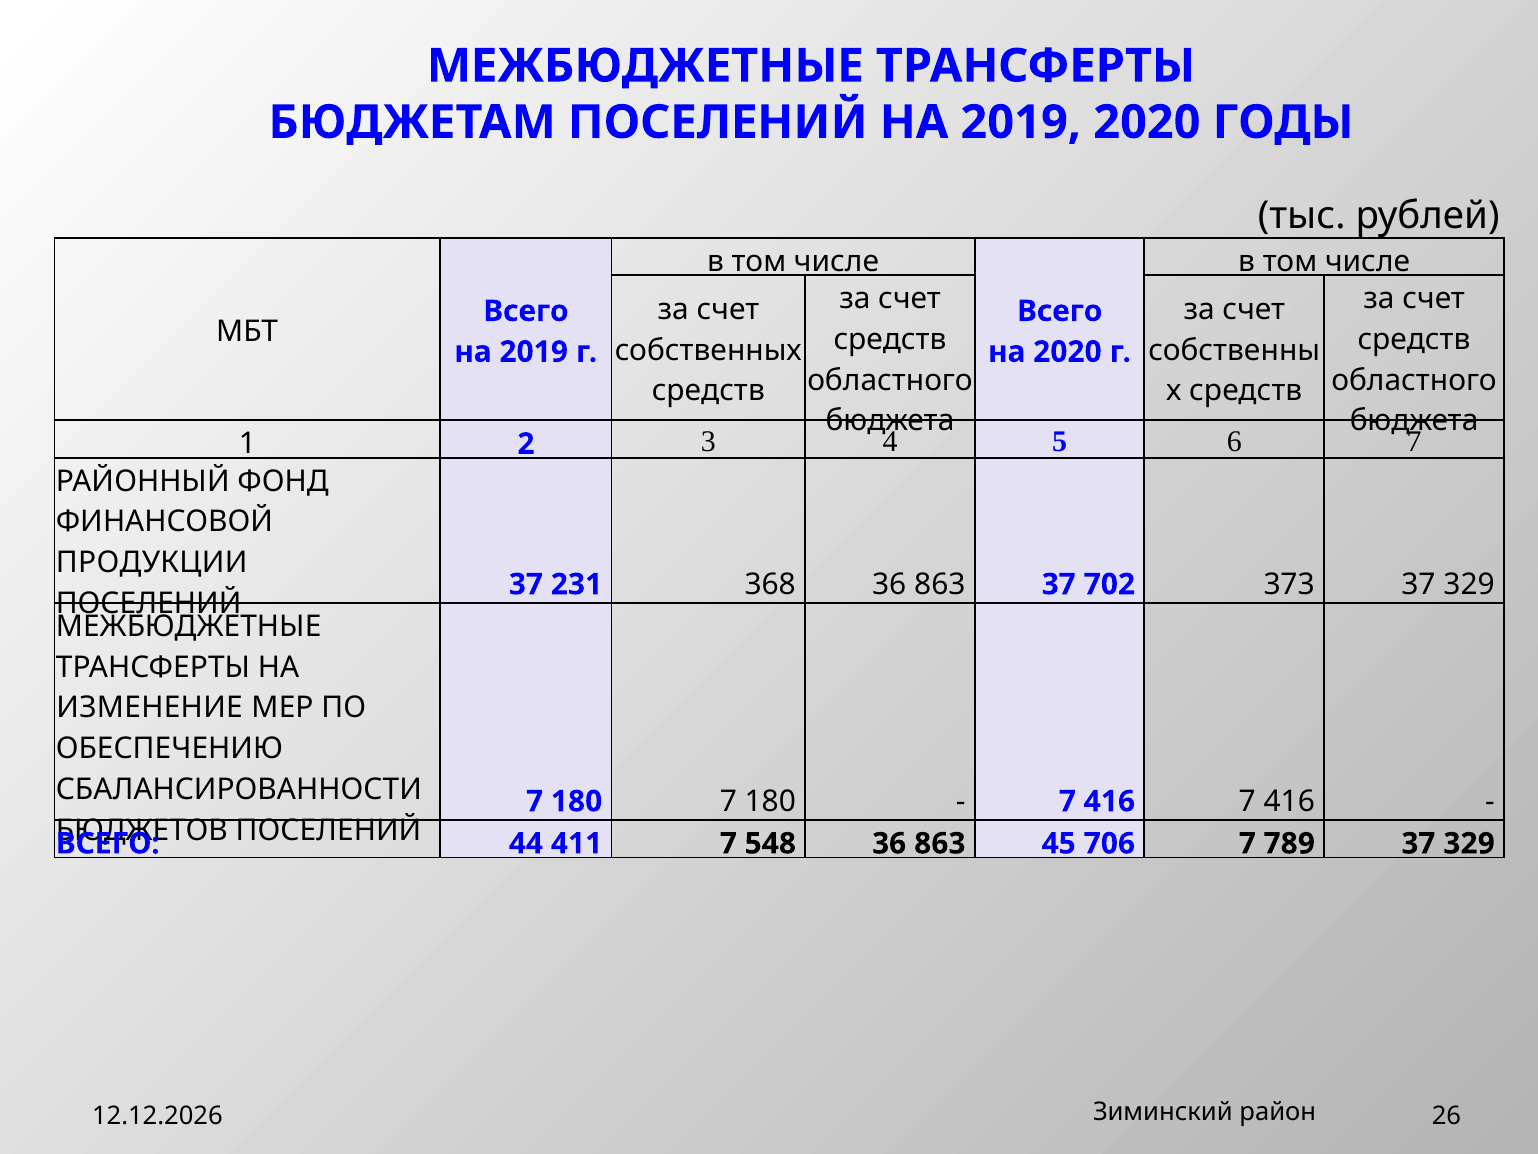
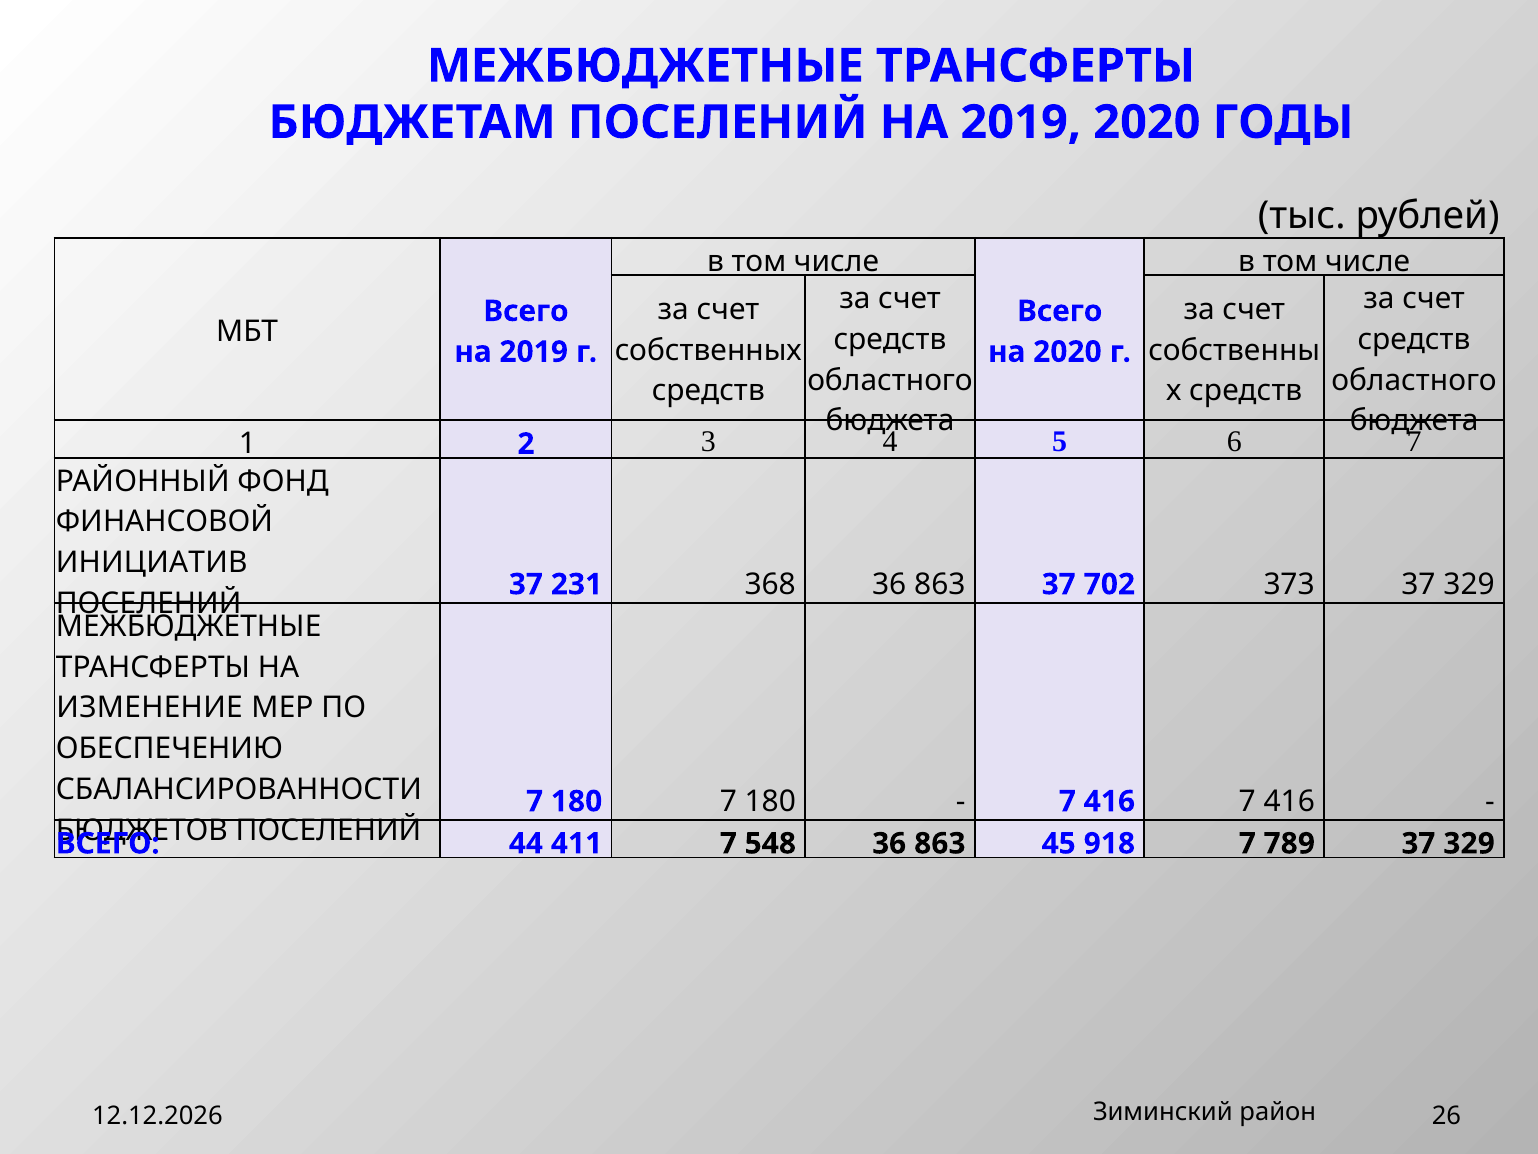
ПРОДУКЦИИ: ПРОДУКЦИИ -> ИНИЦИАТИВ
706: 706 -> 918
